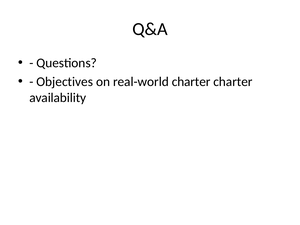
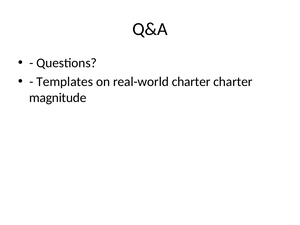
Objectives: Objectives -> Templates
availability: availability -> magnitude
